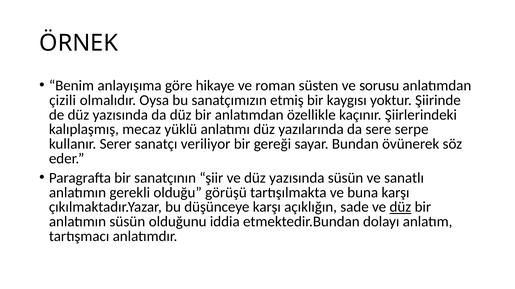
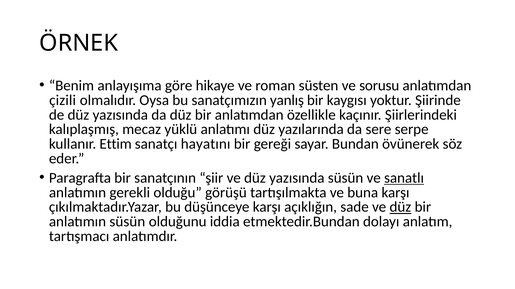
etmiş: etmiş -> yanlış
Serer: Serer -> Ettim
veriliyor: veriliyor -> hayatını
sanatlı underline: none -> present
